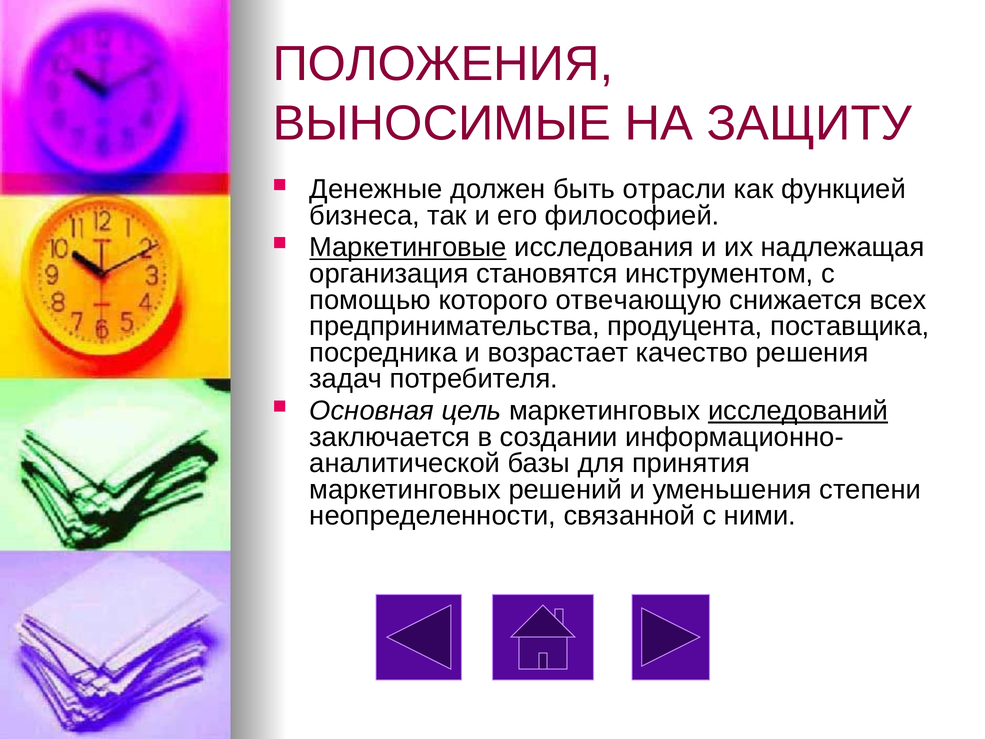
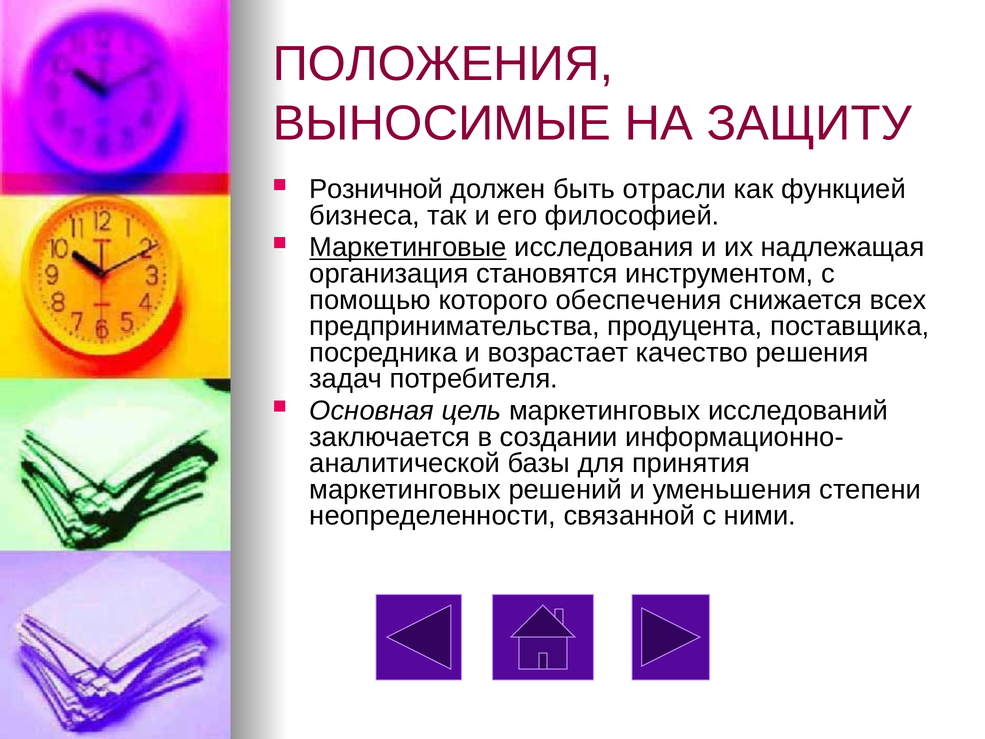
Денежные: Денежные -> Розничной
отвечающую: отвечающую -> обеспечения
исследований underline: present -> none
